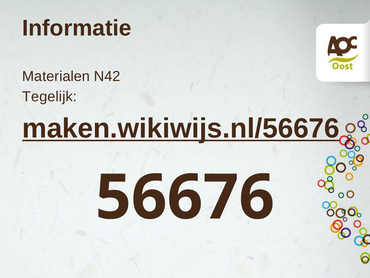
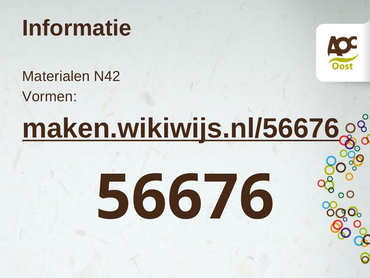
Tegelijk: Tegelijk -> Vormen
